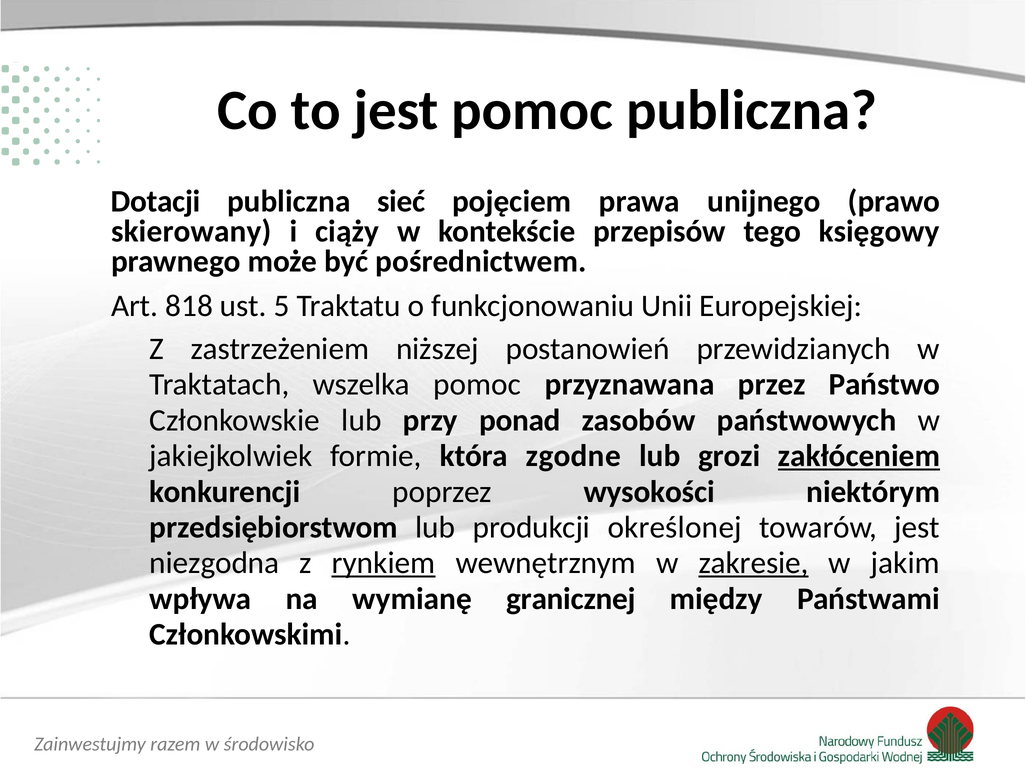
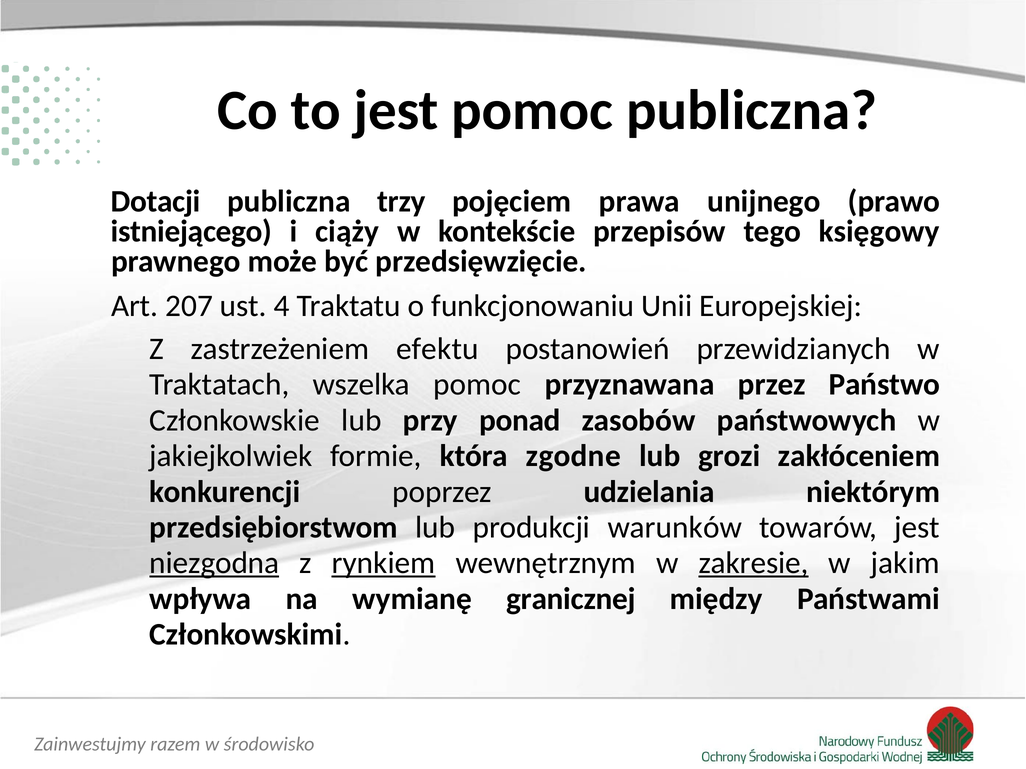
sieć: sieć -> trzy
skierowany: skierowany -> istniejącego
pośrednictwem: pośrednictwem -> przedsięwzięcie
818: 818 -> 207
5: 5 -> 4
niższej: niższej -> efektu
zakłóceniem underline: present -> none
wysokości: wysokości -> udzielania
określonej: określonej -> warunków
niezgodna underline: none -> present
